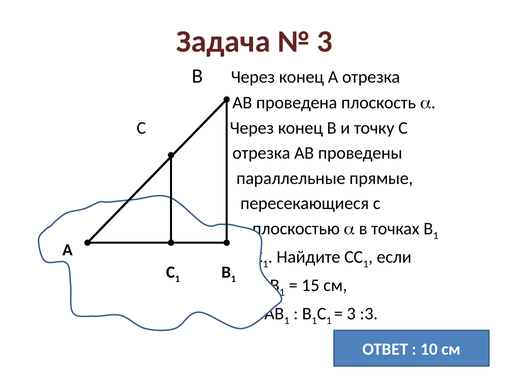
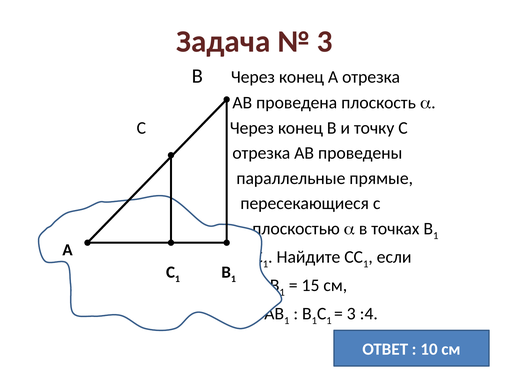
:3: :3 -> :4
